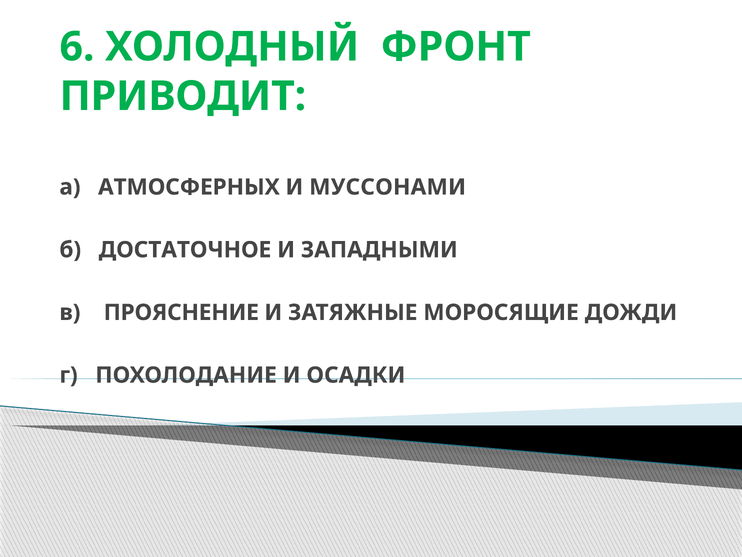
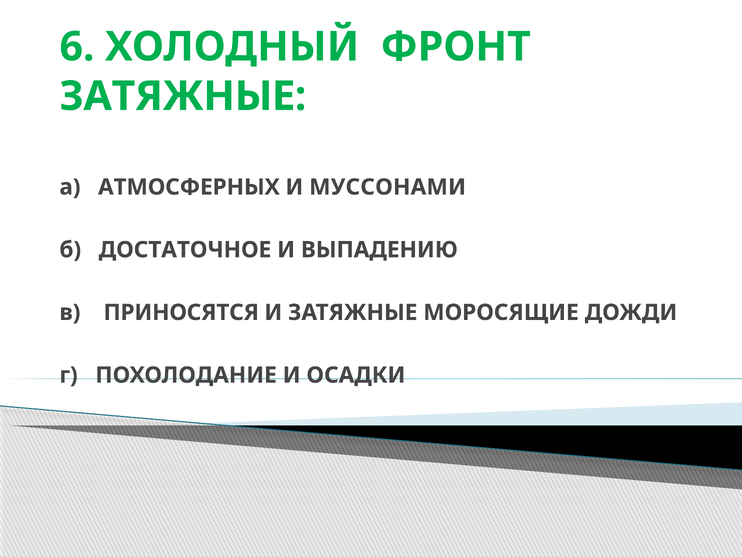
ПРИВОДИТ at (183, 96): ПРИВОДИТ -> ЗАТЯЖНЫЕ
ЗАПАДНЫМИ: ЗАПАДНЫМИ -> ВЫПАДЕНИЮ
ПРОЯСНЕНИЕ: ПРОЯСНЕНИЕ -> ПРИНОСЯТСЯ
